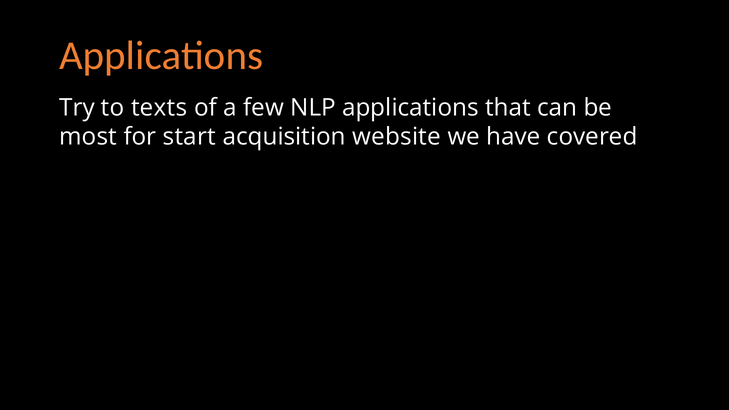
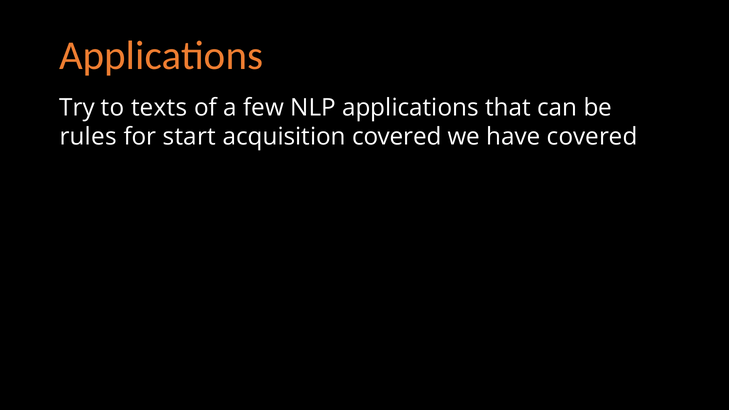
most: most -> rules
acquisition website: website -> covered
